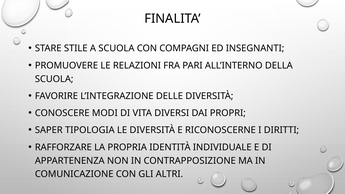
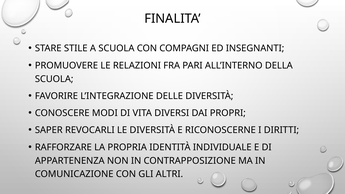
TIPOLOGIA: TIPOLOGIA -> REVOCARLI
